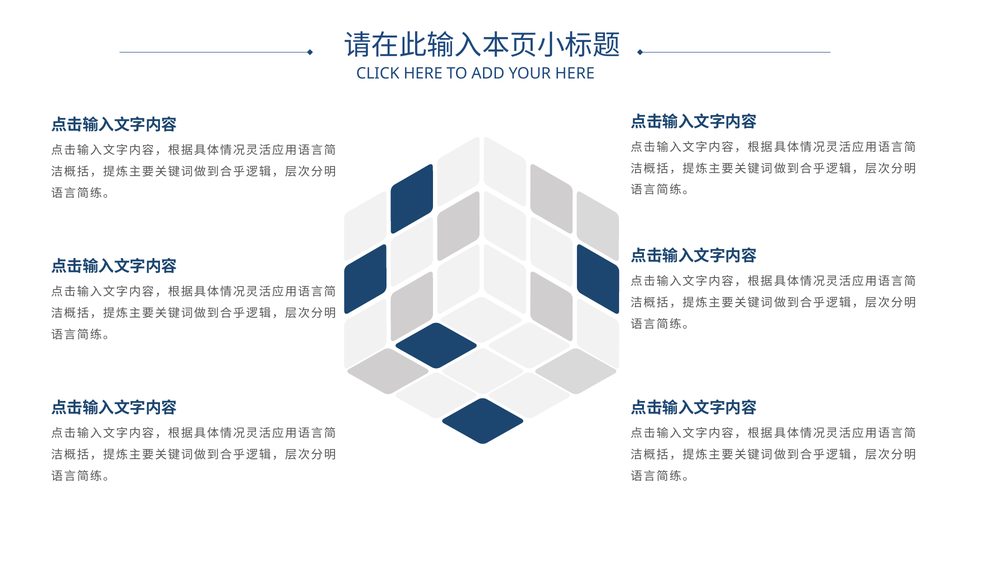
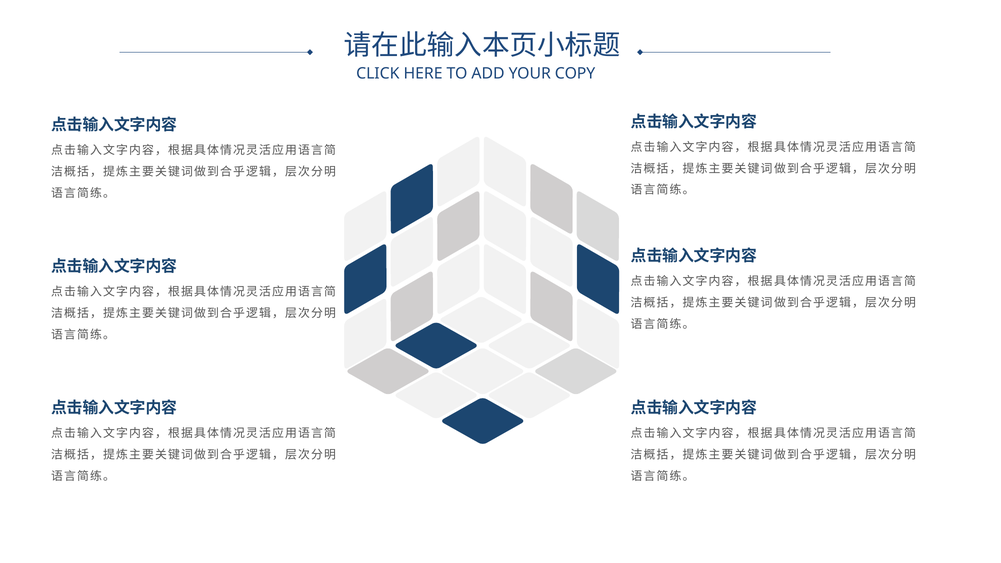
YOUR HERE: HERE -> COPY
